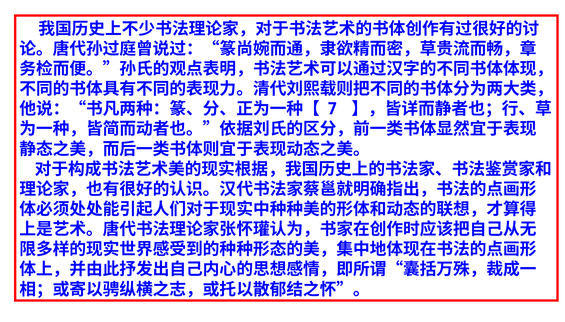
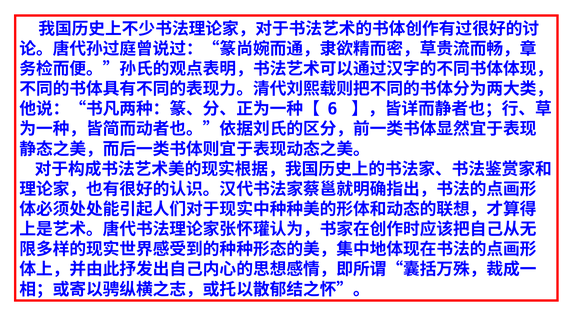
7: 7 -> 6
